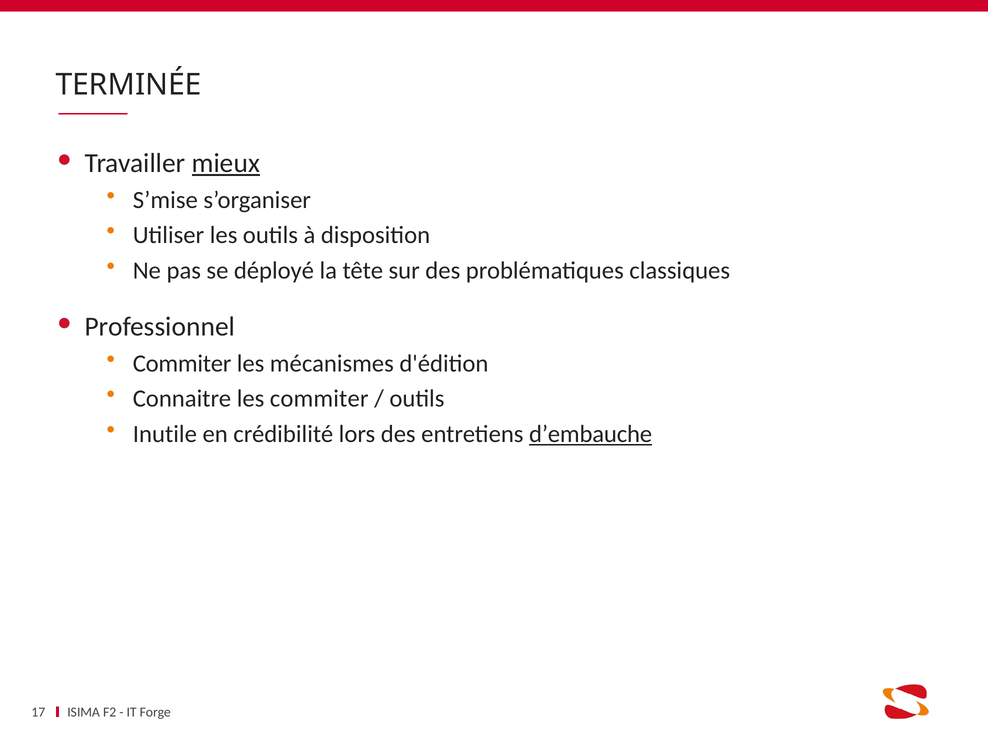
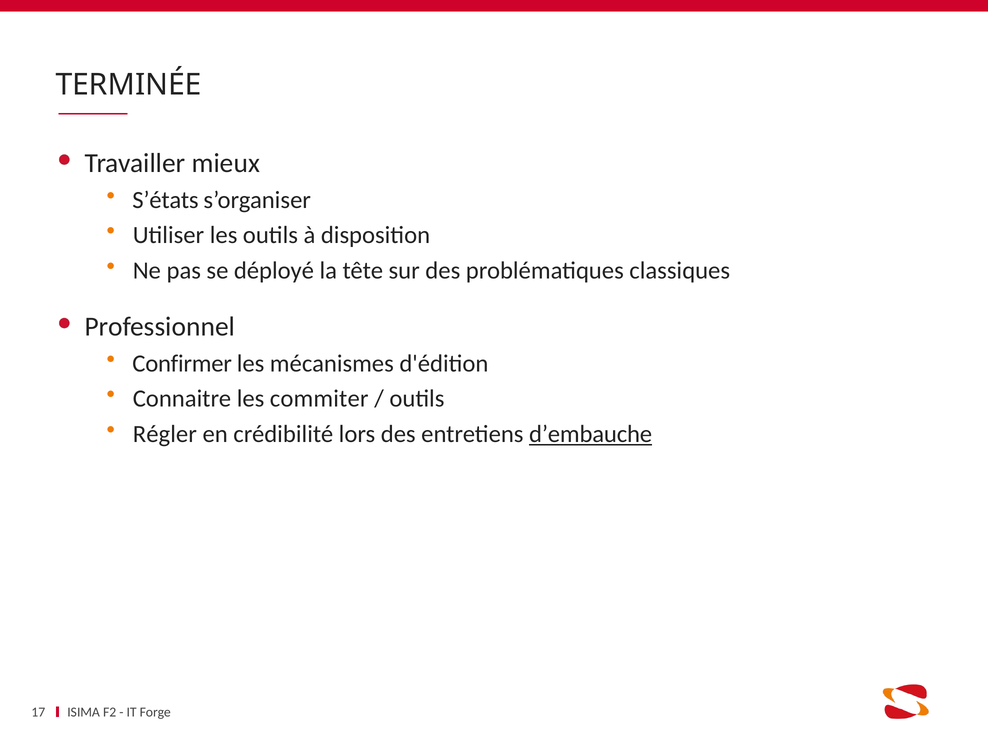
mieux underline: present -> none
S’mise: S’mise -> S’états
Commiter at (182, 363): Commiter -> Confirmer
Inutile: Inutile -> Régler
